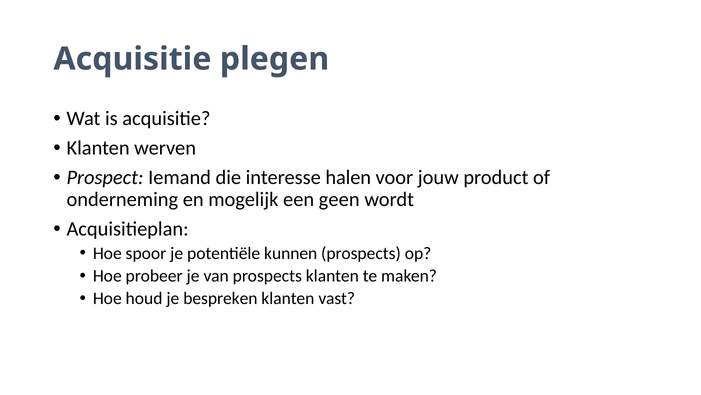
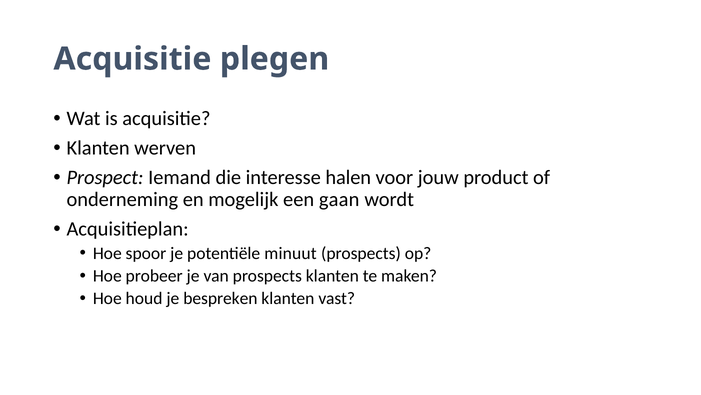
geen: geen -> gaan
kunnen: kunnen -> minuut
